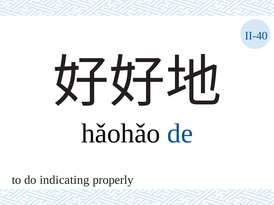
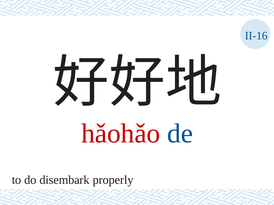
II-40: II-40 -> II-16
hǎohǎo colour: black -> red
indicating: indicating -> disembark
